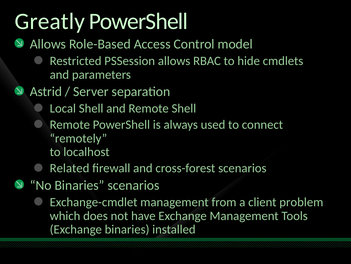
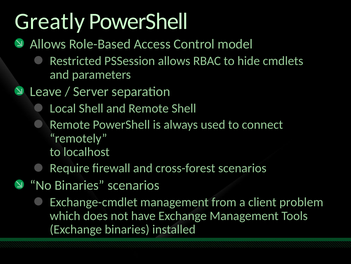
Astrid: Astrid -> Leave
Related: Related -> Require
